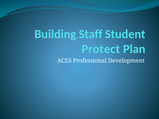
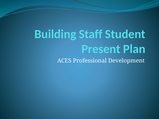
Protect: Protect -> Present
